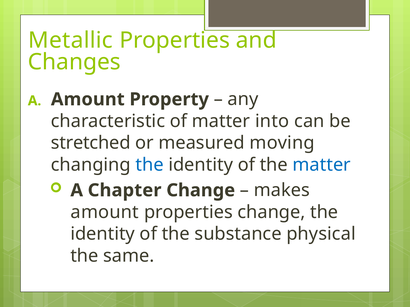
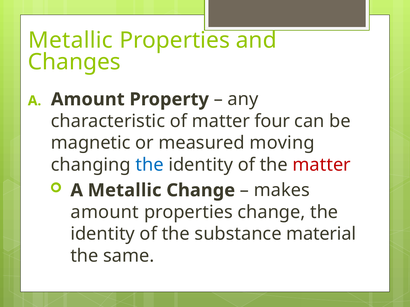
into: into -> four
stretched: stretched -> magnetic
matter at (322, 165) colour: blue -> red
A Chapter: Chapter -> Metallic
physical: physical -> material
